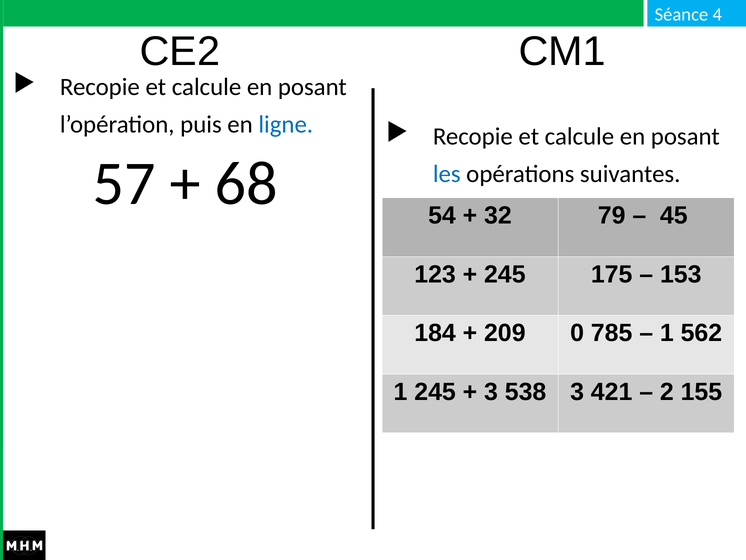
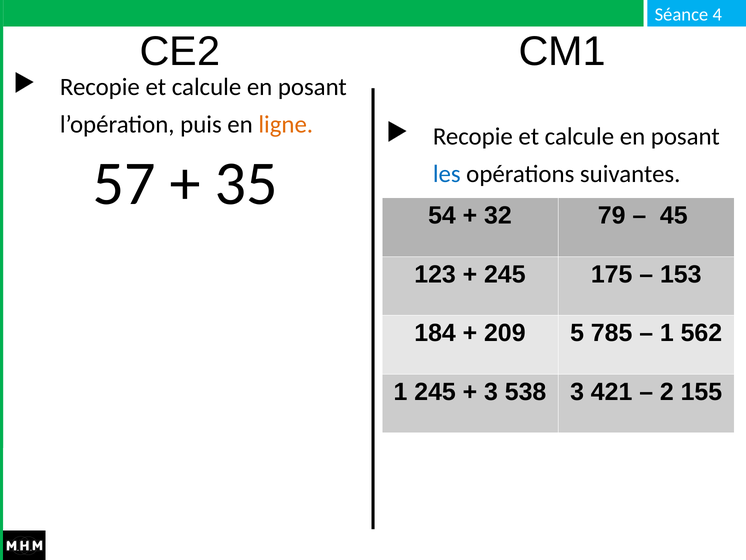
ligne colour: blue -> orange
68: 68 -> 35
0: 0 -> 5
